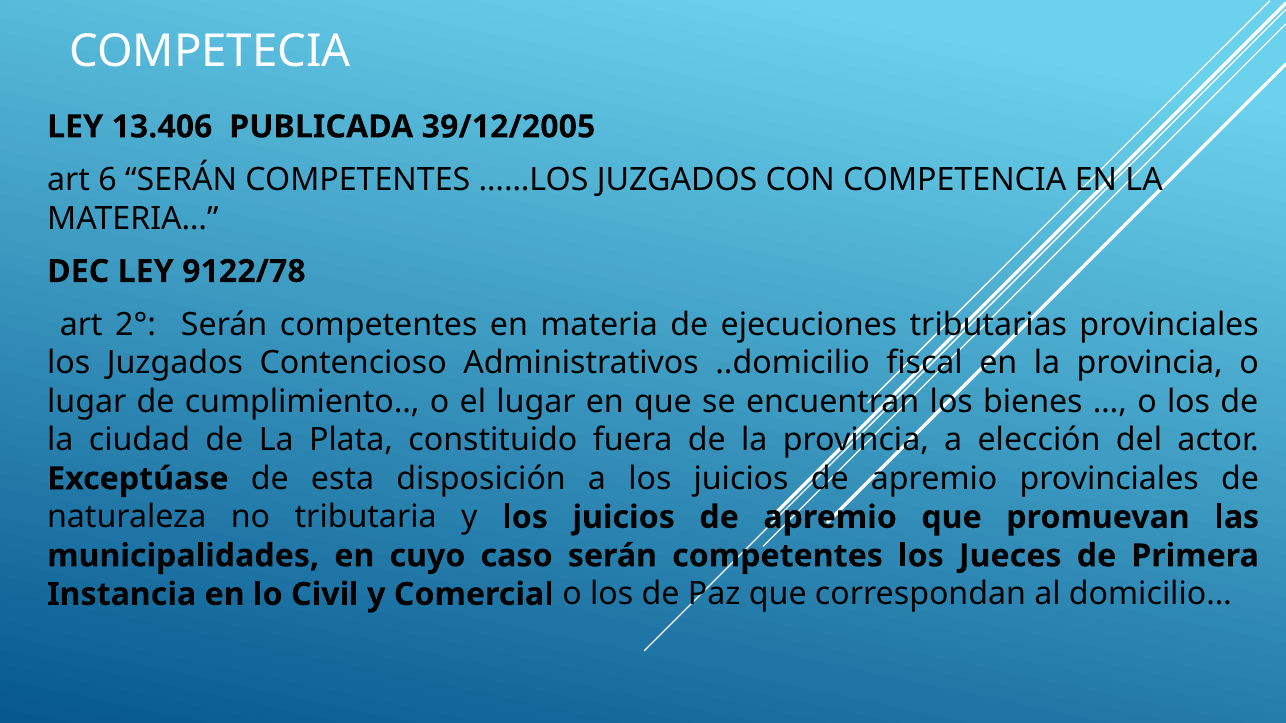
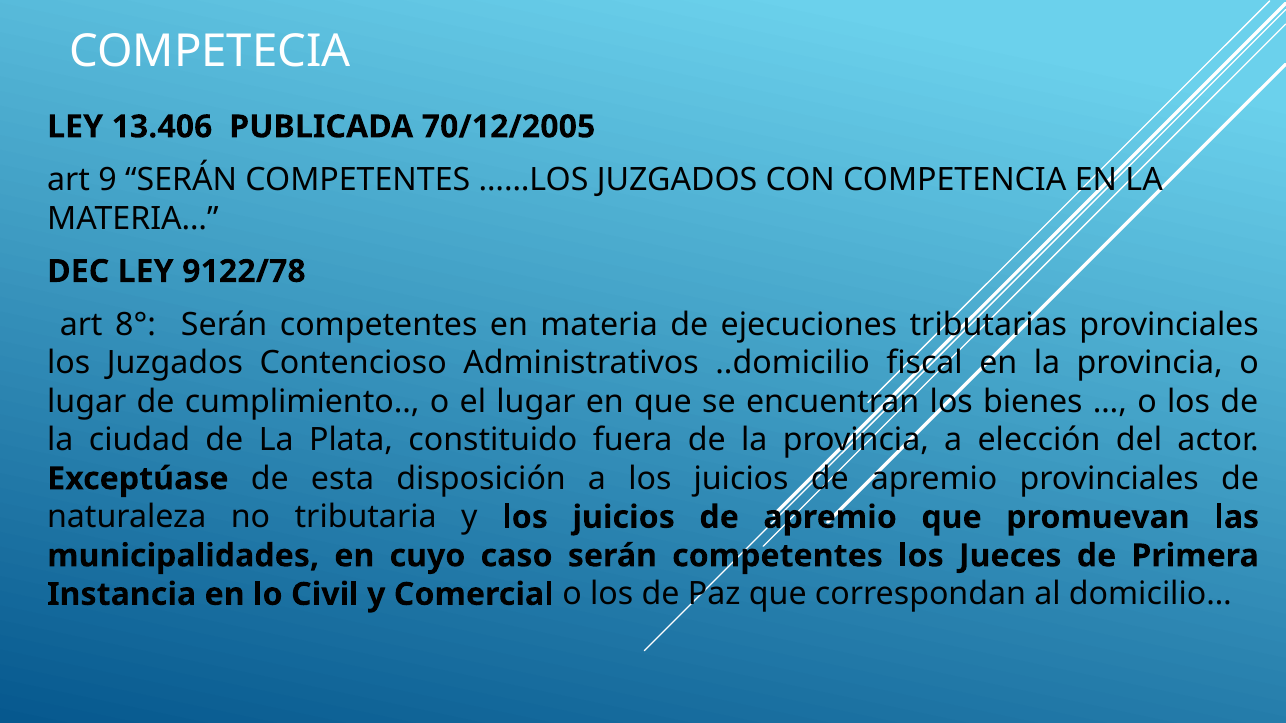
39/12/2005: 39/12/2005 -> 70/12/2005
6: 6 -> 9
2°: 2° -> 8°
